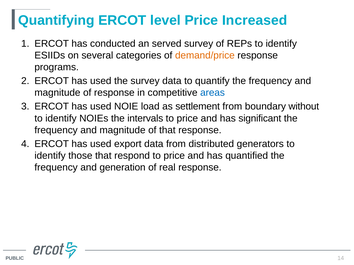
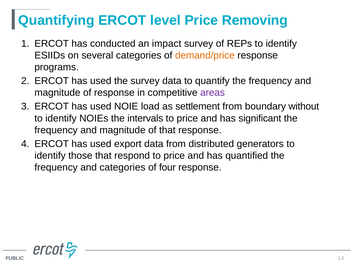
Increased: Increased -> Removing
served: served -> impact
areas colour: blue -> purple
and generation: generation -> categories
real: real -> four
